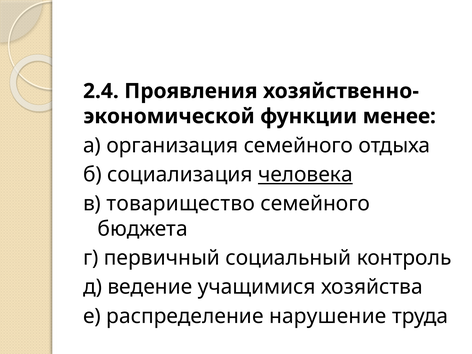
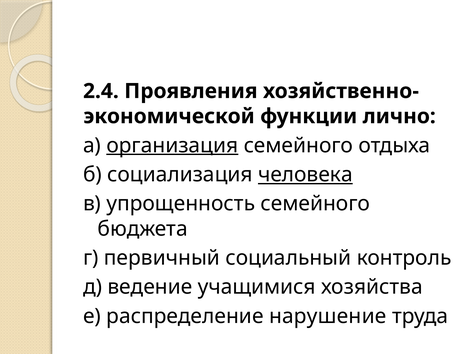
менее: менее -> лично
организация underline: none -> present
товарищество: товарищество -> упрощенность
